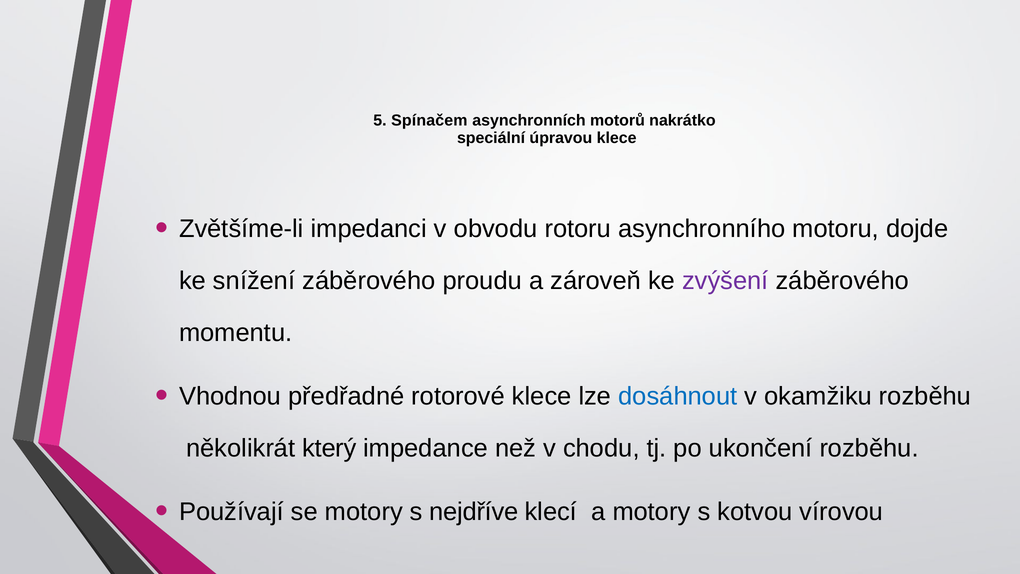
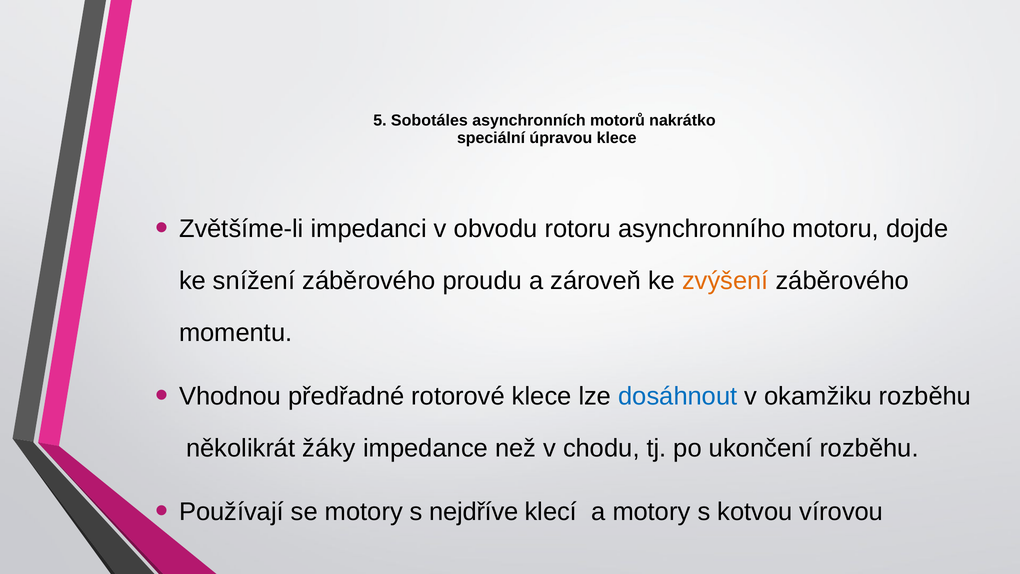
Spínačem: Spínačem -> Sobotáles
zvýšení colour: purple -> orange
který: který -> žáky
